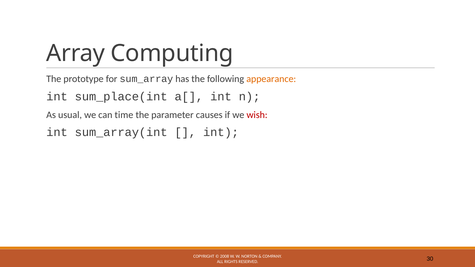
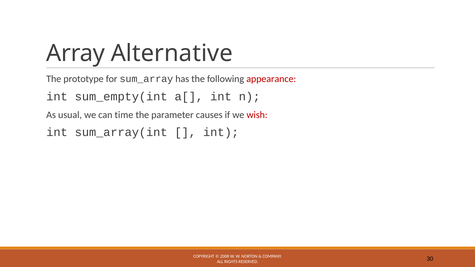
Computing: Computing -> Alternative
appearance colour: orange -> red
sum_place(int: sum_place(int -> sum_empty(int
